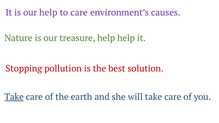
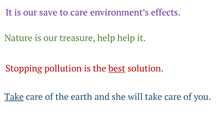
our help: help -> save
causes: causes -> effects
best underline: none -> present
